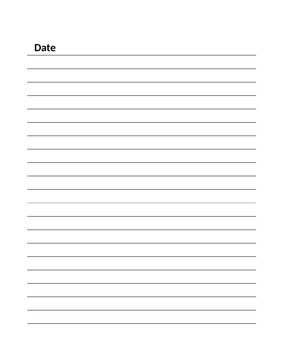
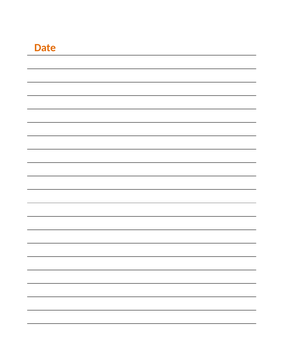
Date colour: black -> orange
